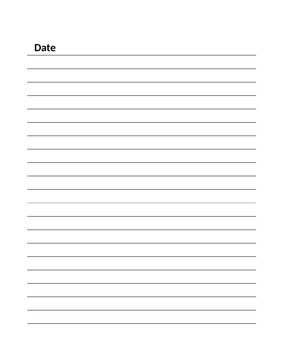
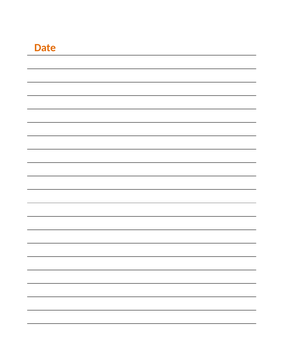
Date colour: black -> orange
